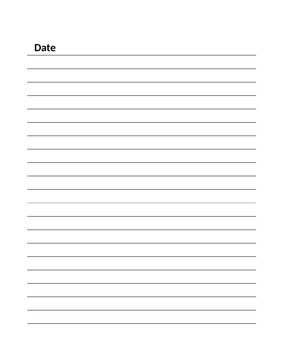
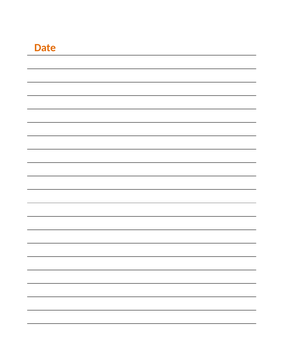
Date colour: black -> orange
